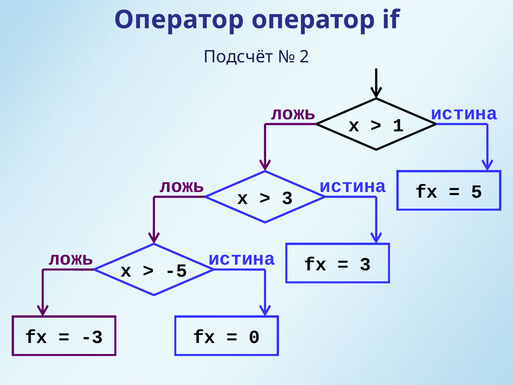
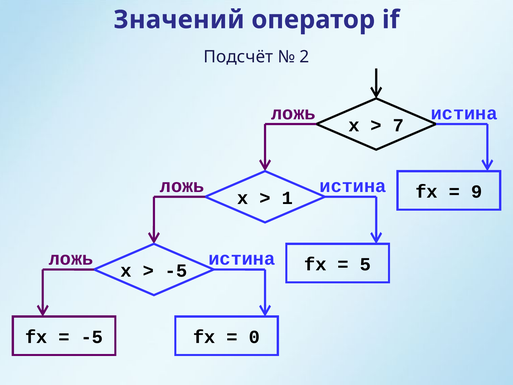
Оператор at (179, 20): Оператор -> Значений
1: 1 -> 7
3 at (287, 198): 3 -> 1
5: 5 -> 9
3 at (366, 264): 3 -> 5
-3 at (92, 337): -3 -> -5
